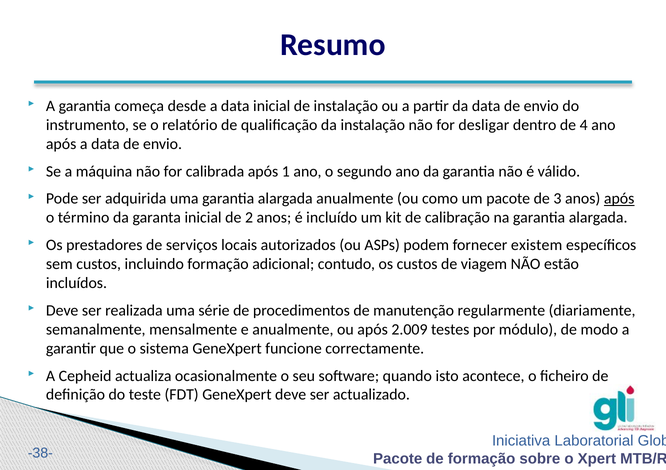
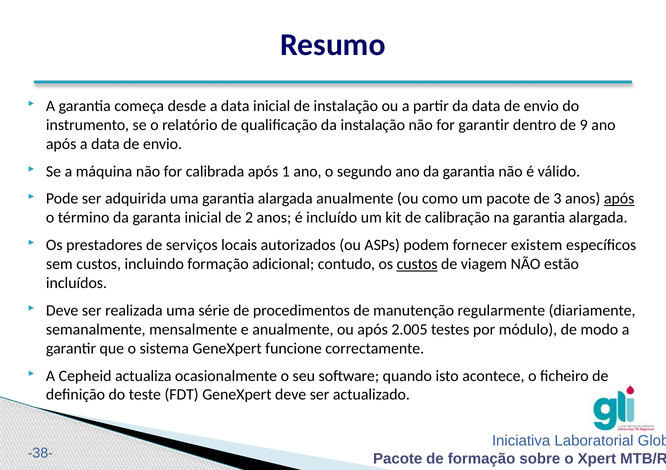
for desligar: desligar -> garantir
4: 4 -> 9
custos at (417, 264) underline: none -> present
2.009: 2.009 -> 2.005
